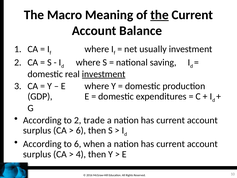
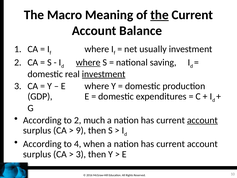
where at (88, 62) underline: none -> present
trade: trade -> much
account at (202, 120) underline: none -> present
6 at (81, 130): 6 -> 9
to 6: 6 -> 4
4 at (81, 154): 4 -> 3
